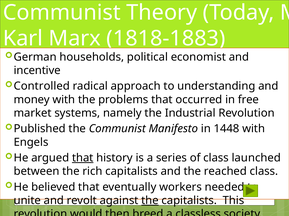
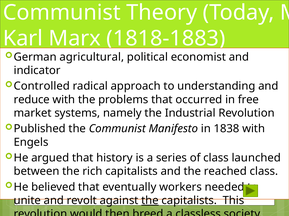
households: households -> agricultural
incentive: incentive -> indicator
money: money -> reduce
1448: 1448 -> 1838
that at (83, 158) underline: present -> none
